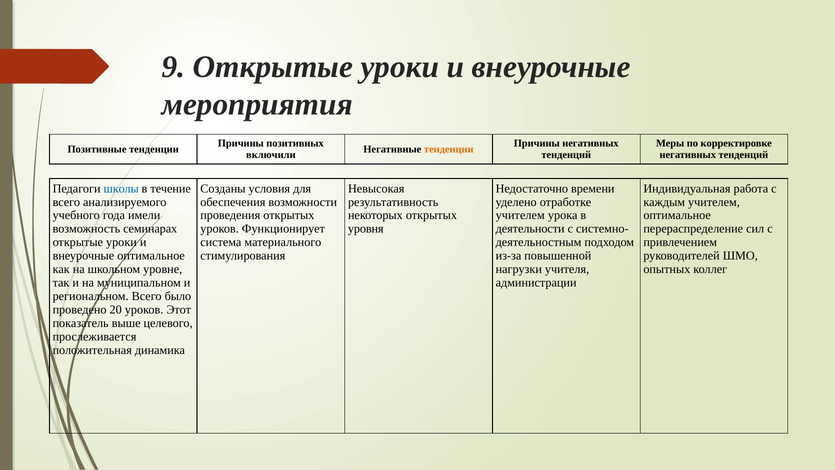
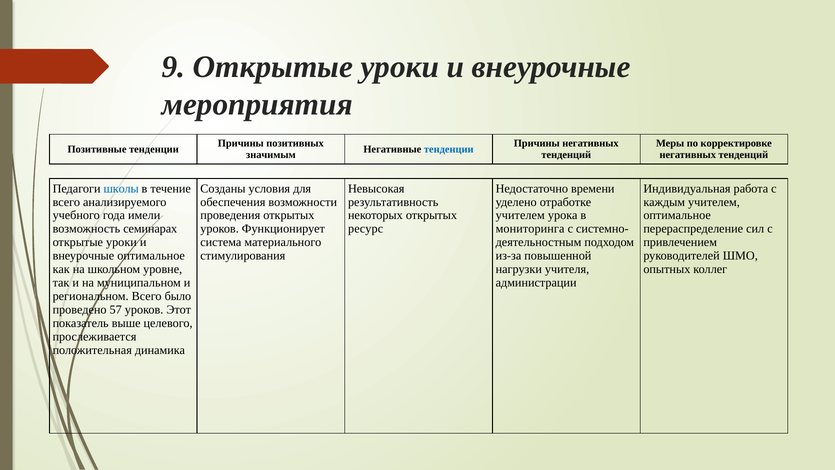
тенденции at (449, 149) colour: orange -> blue
включили: включили -> значимым
уровня: уровня -> ресурс
деятельности: деятельности -> мониторинга
20: 20 -> 57
